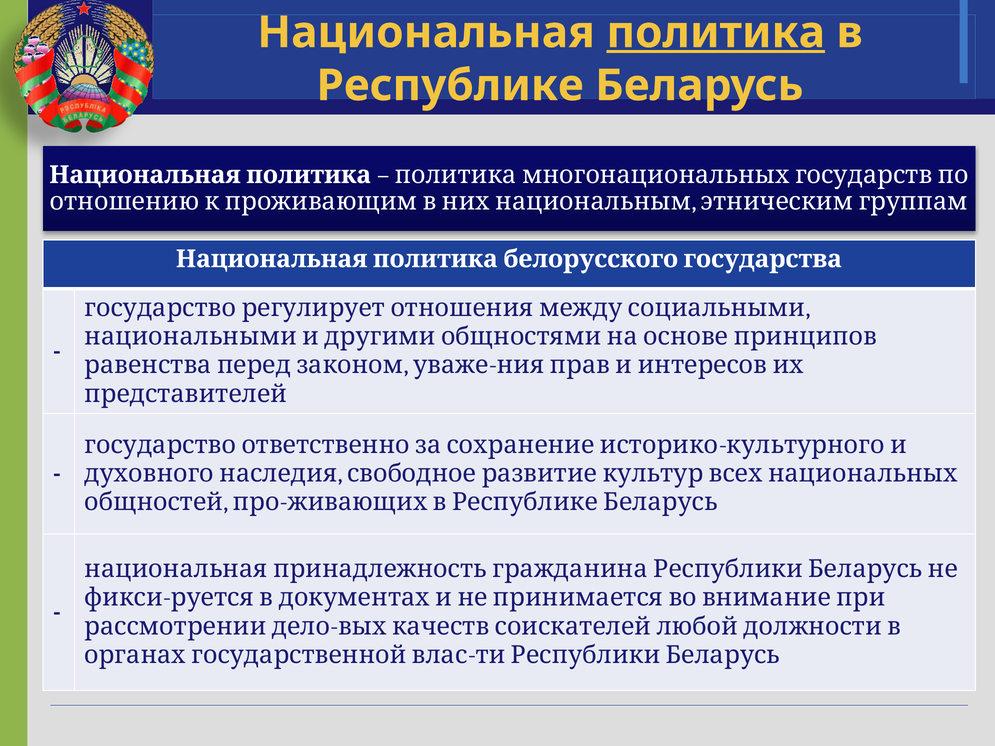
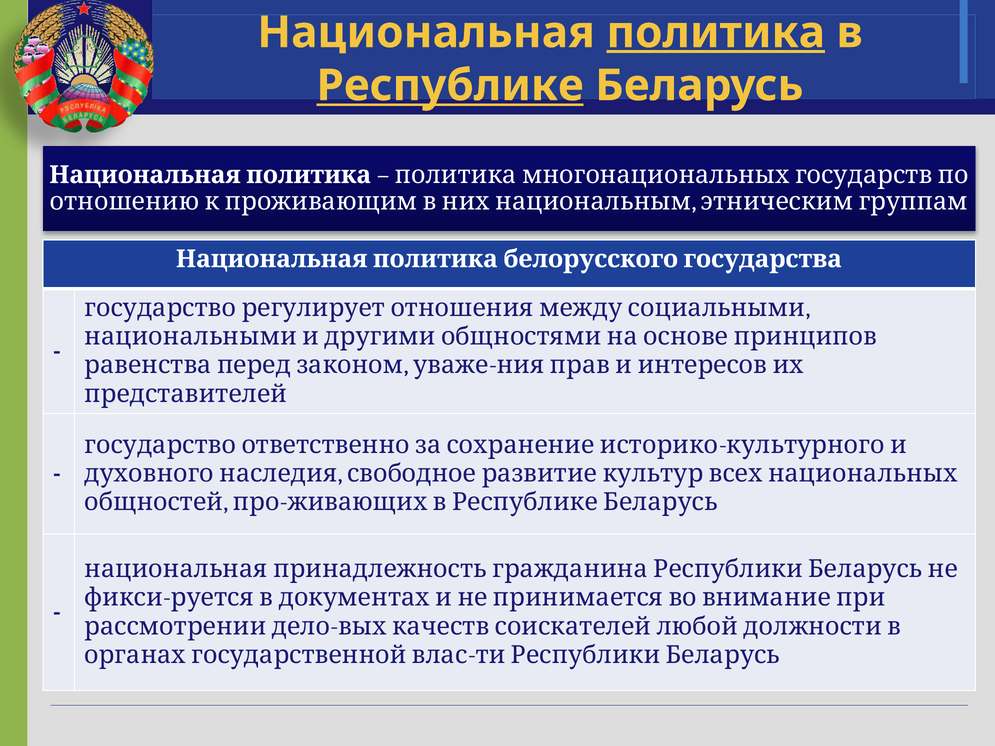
Республике underline: none -> present
